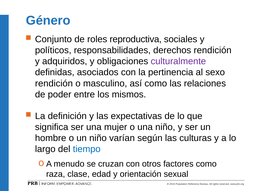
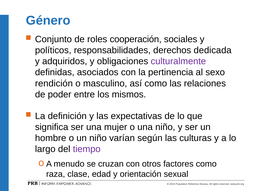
reproductiva: reproductiva -> cooperación
derechos rendición: rendición -> dedicada
tiempo colour: blue -> purple
